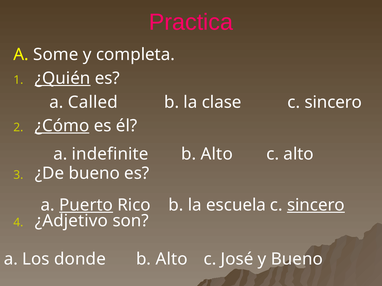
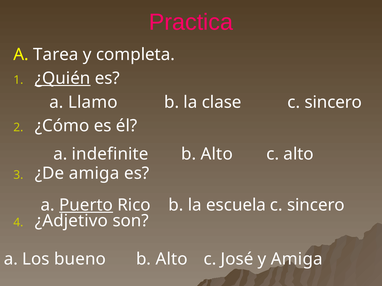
Some: Some -> Tarea
Called: Called -> Llamo
¿Cómo underline: present -> none
¿De bueno: bueno -> amiga
sincero at (316, 205) underline: present -> none
donde: donde -> bueno
y Bueno: Bueno -> Amiga
